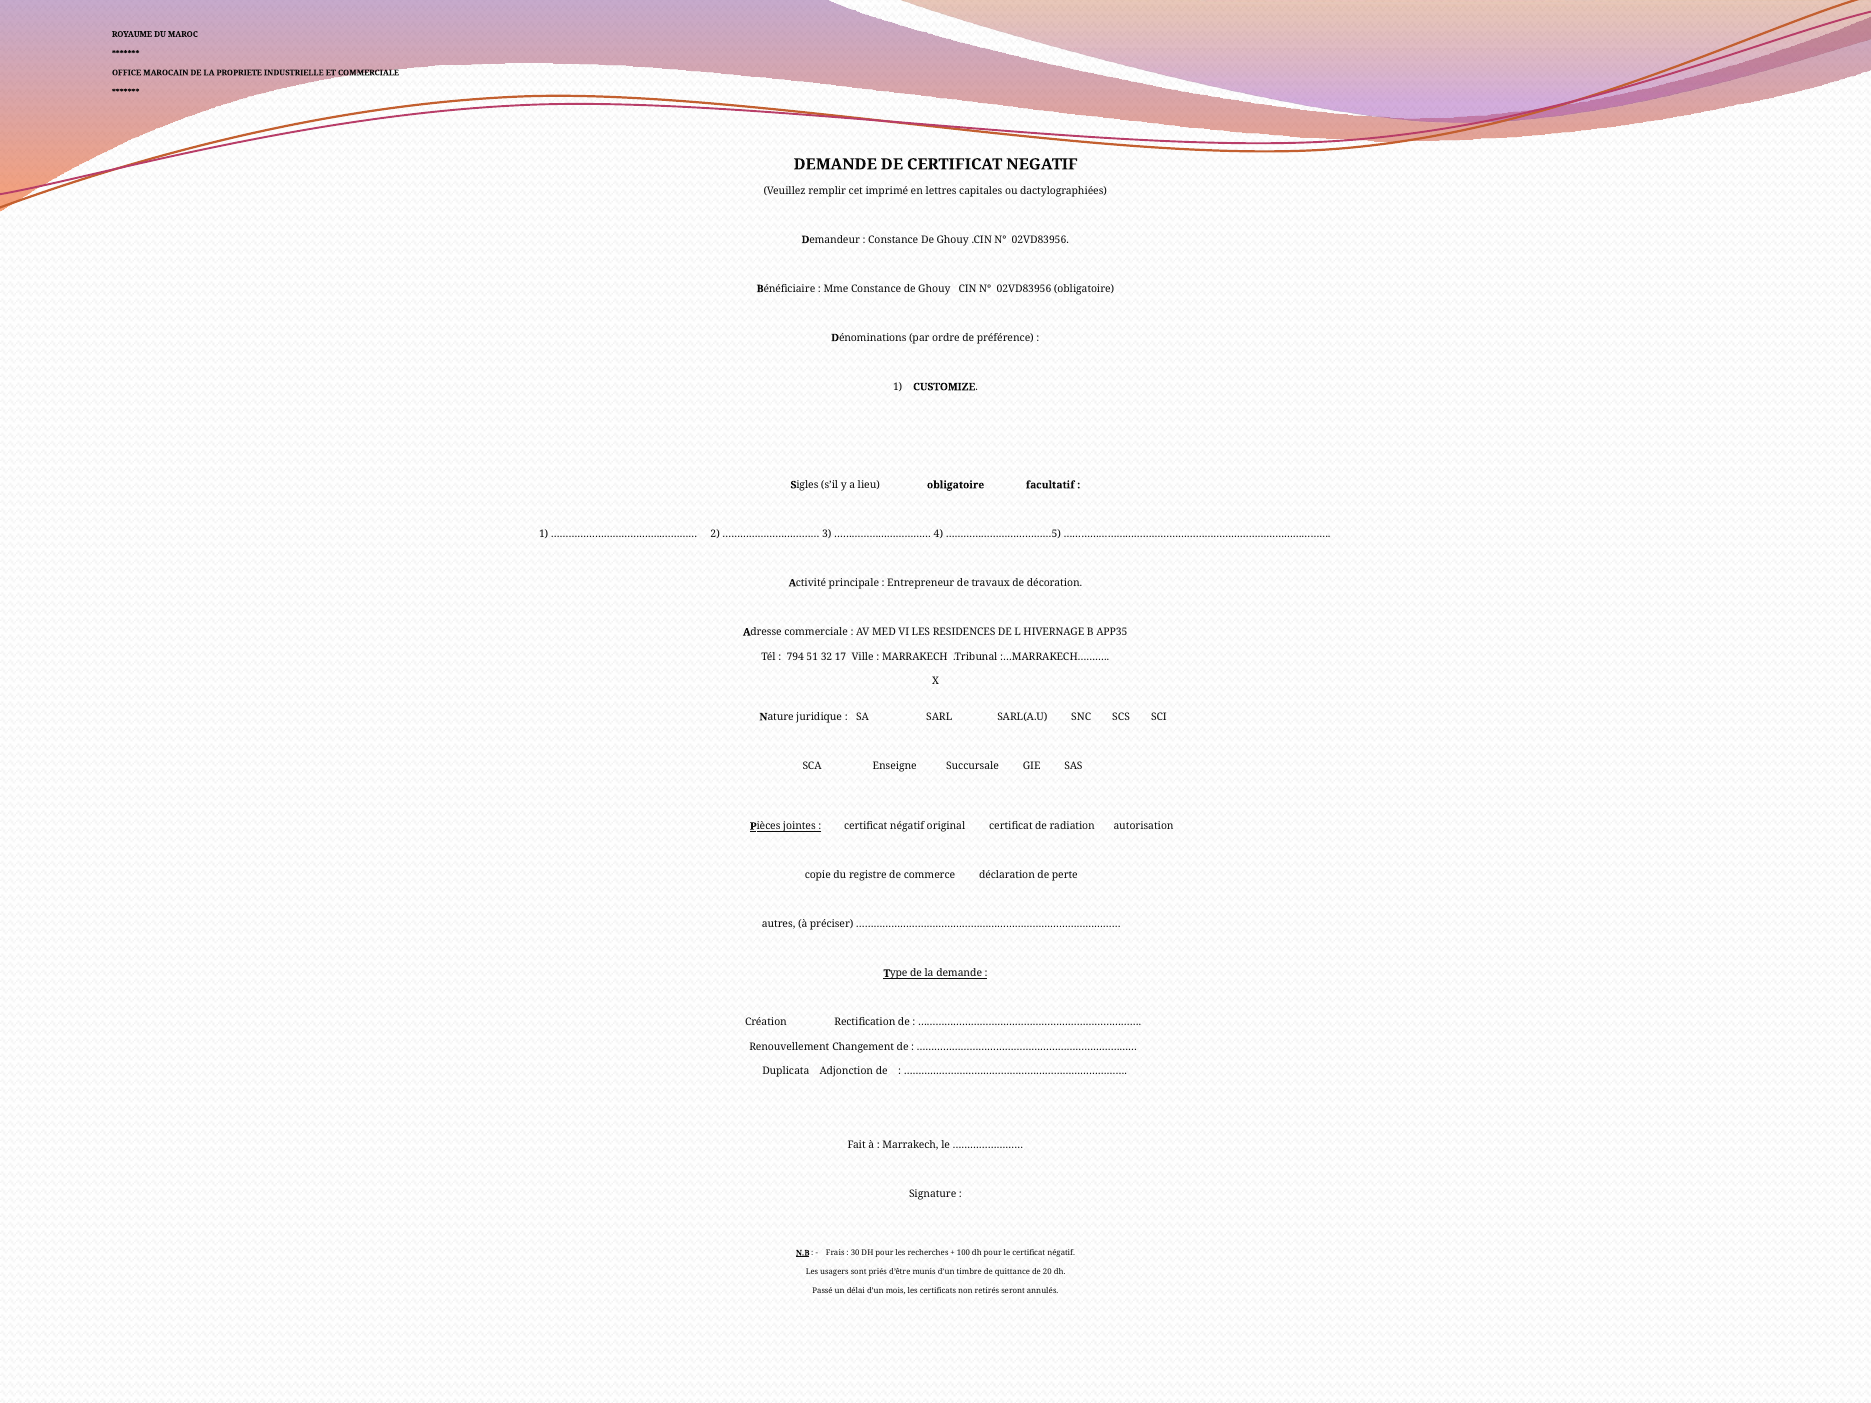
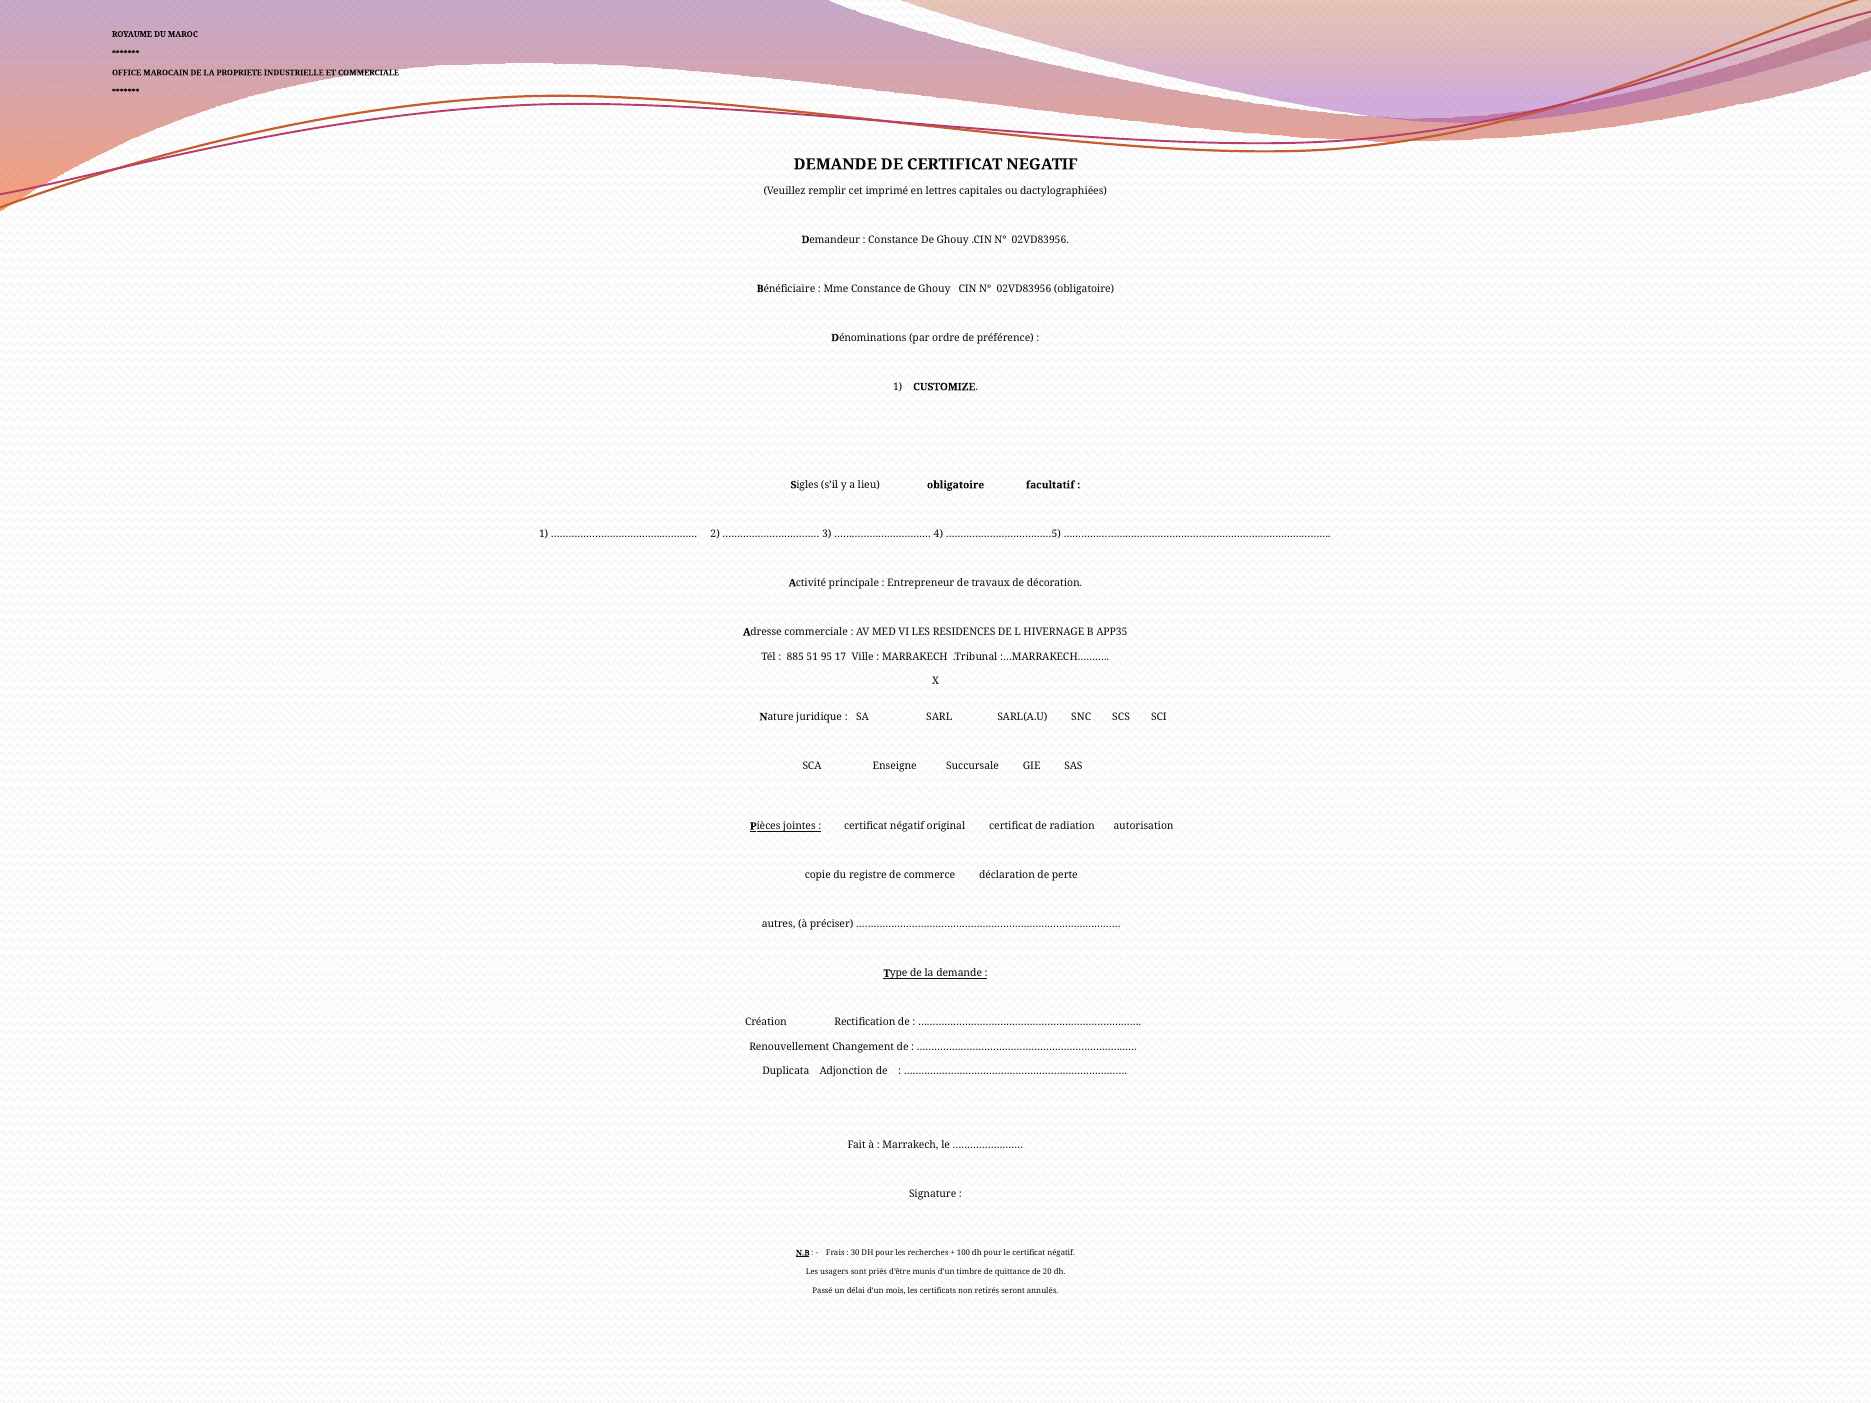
794: 794 -> 885
32: 32 -> 95
